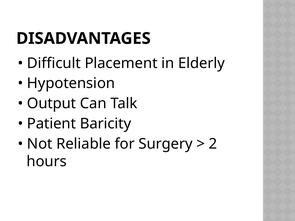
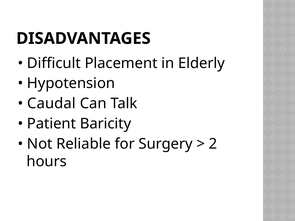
Output: Output -> Caudal
